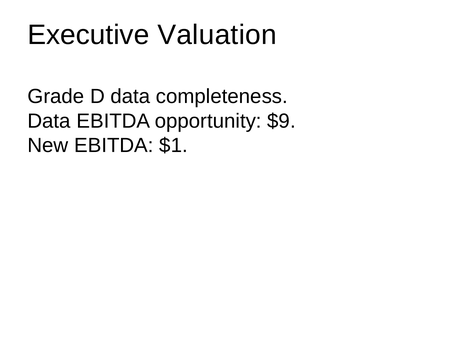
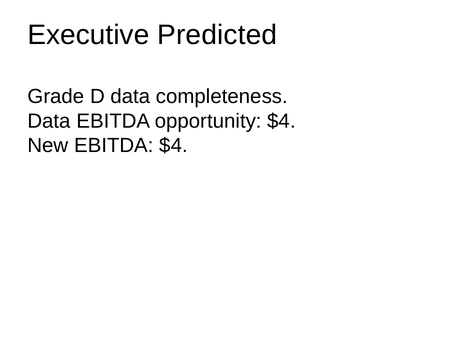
Valuation: Valuation -> Predicted
opportunity $9: $9 -> $4
EBITDA $1: $1 -> $4
